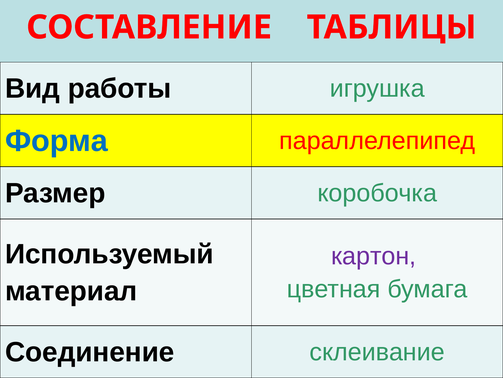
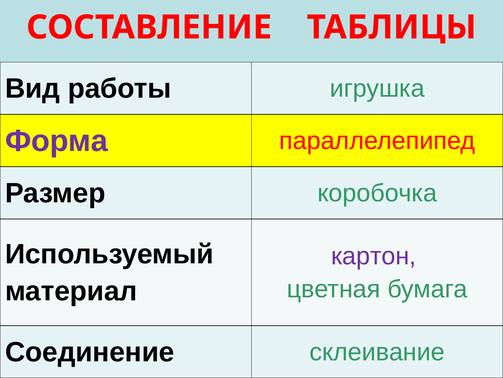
Форма colour: blue -> purple
